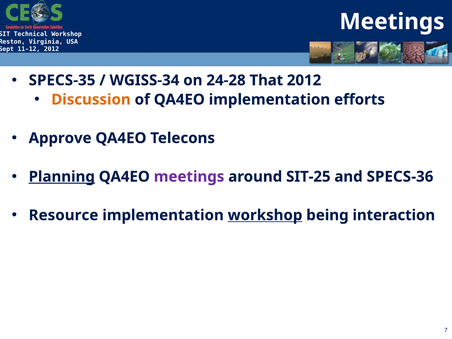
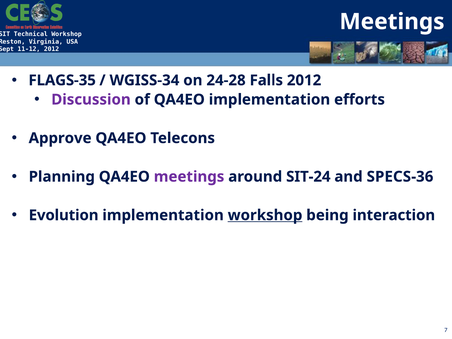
SPECS-35: SPECS-35 -> FLAGS-35
That: That -> Falls
Discussion colour: orange -> purple
Planning underline: present -> none
SIT-25: SIT-25 -> SIT-24
Resource: Resource -> Evolution
